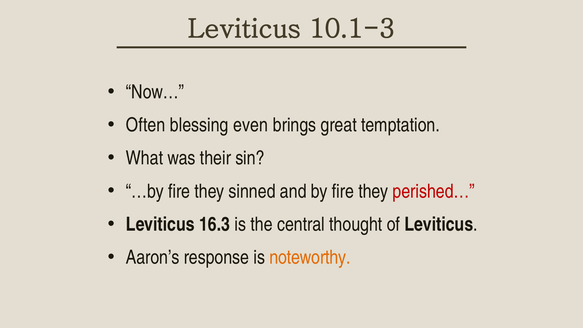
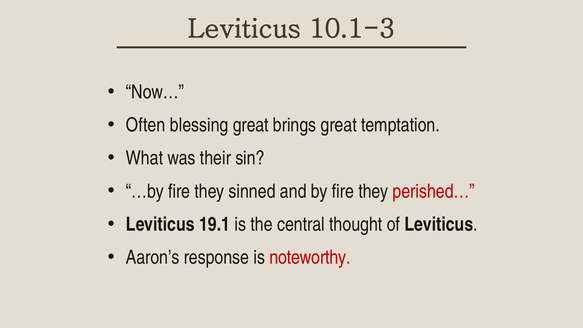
blessing even: even -> great
16.3: 16.3 -> 19.1
noteworthy colour: orange -> red
